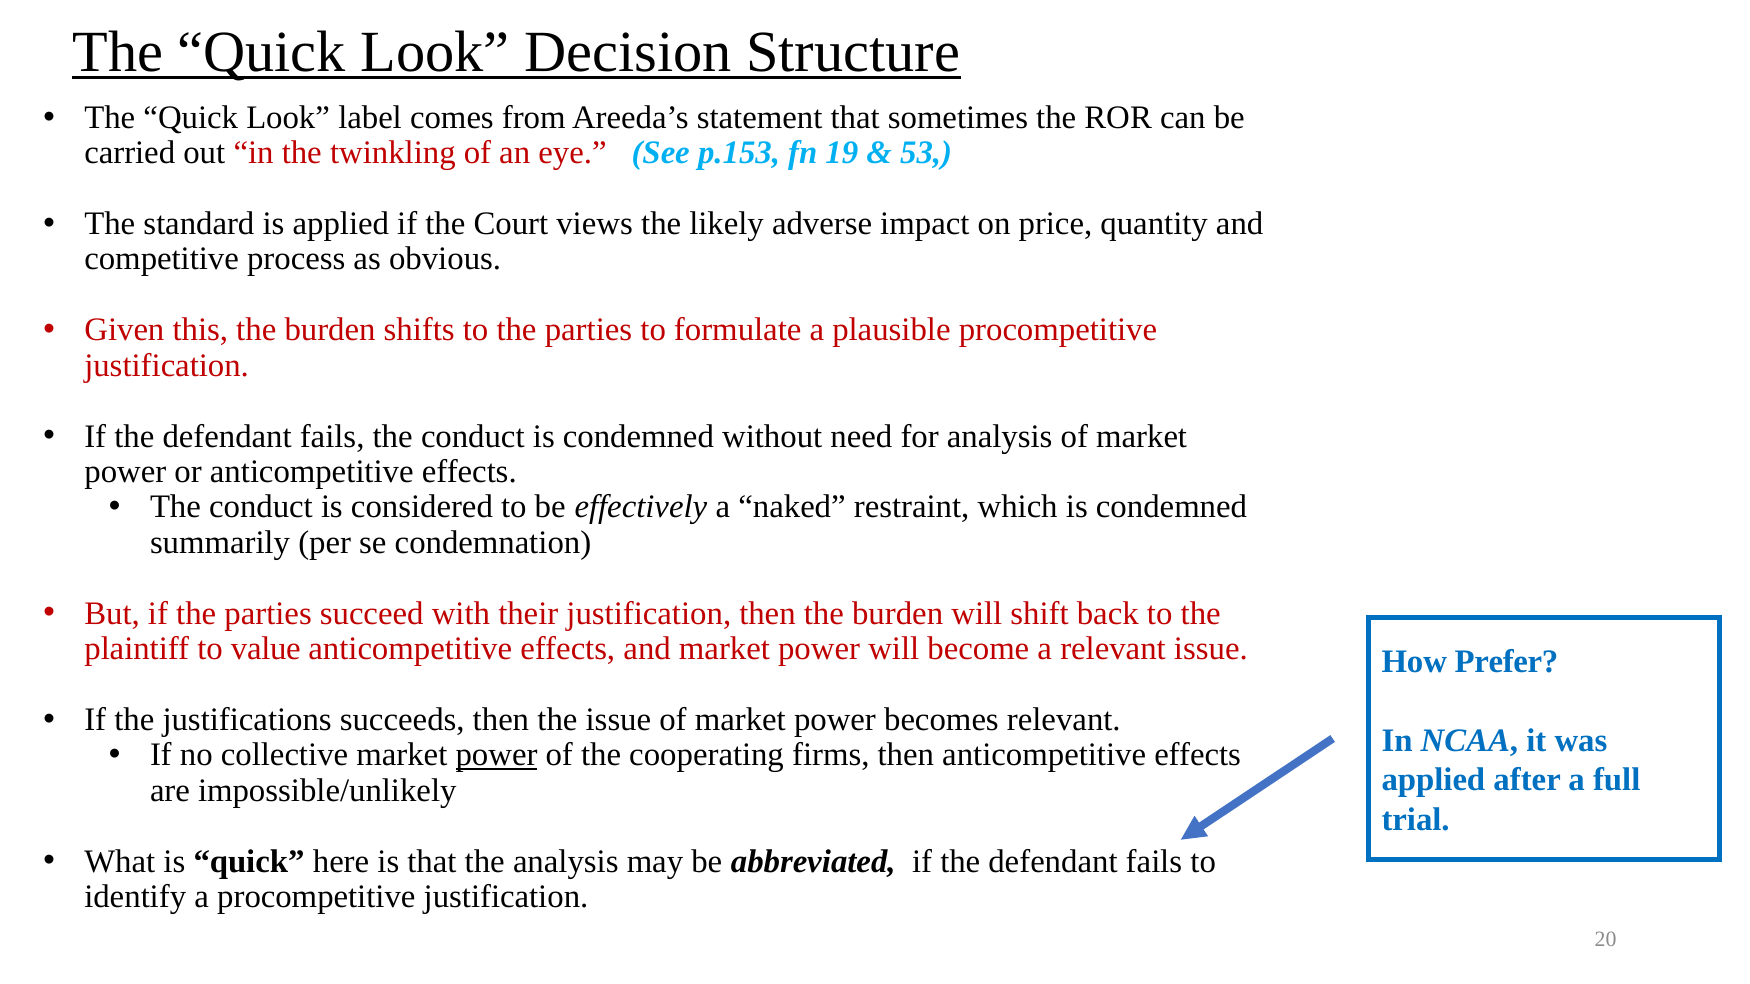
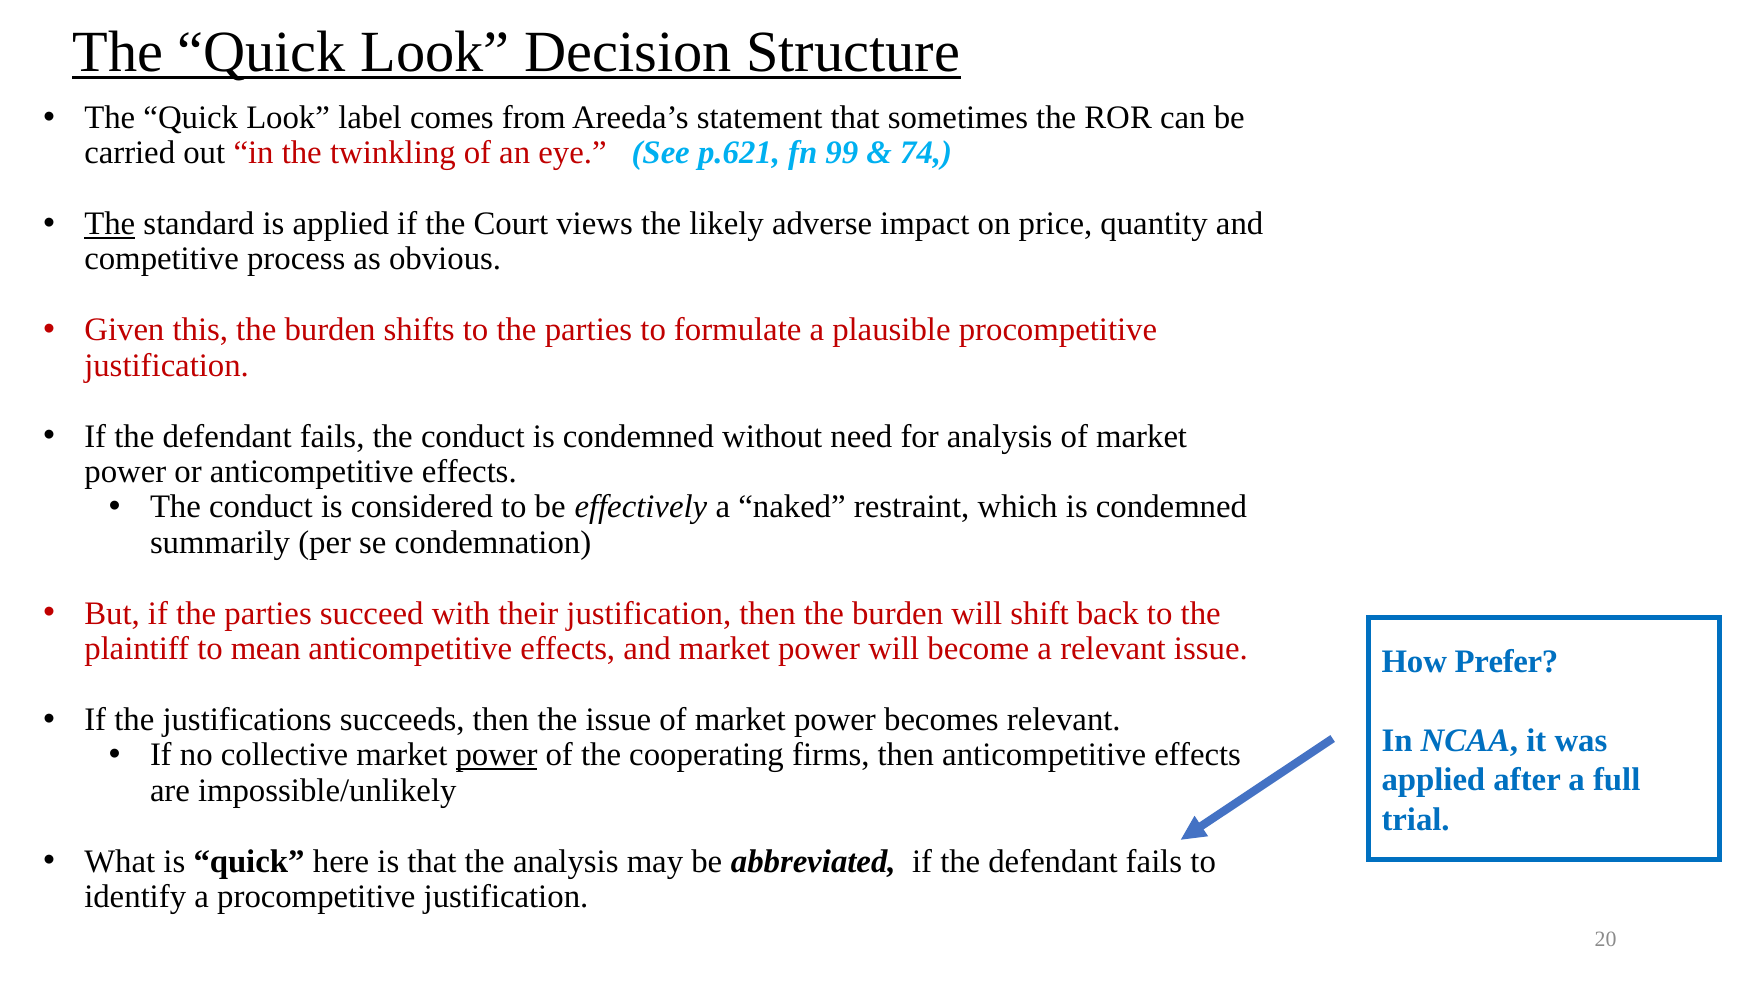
p.153: p.153 -> p.621
19: 19 -> 99
53: 53 -> 74
The at (110, 224) underline: none -> present
value: value -> mean
